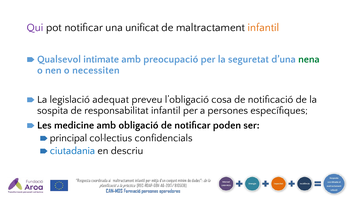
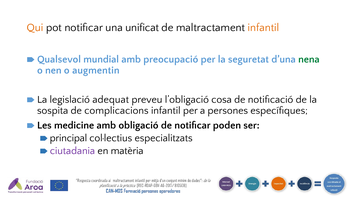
Qui colour: purple -> orange
intimate: intimate -> mundial
necessiten: necessiten -> augmentin
responsabilitat: responsabilitat -> complicacions
confidencials: confidencials -> especialitzats
ciutadania colour: blue -> purple
descriu: descriu -> matèria
